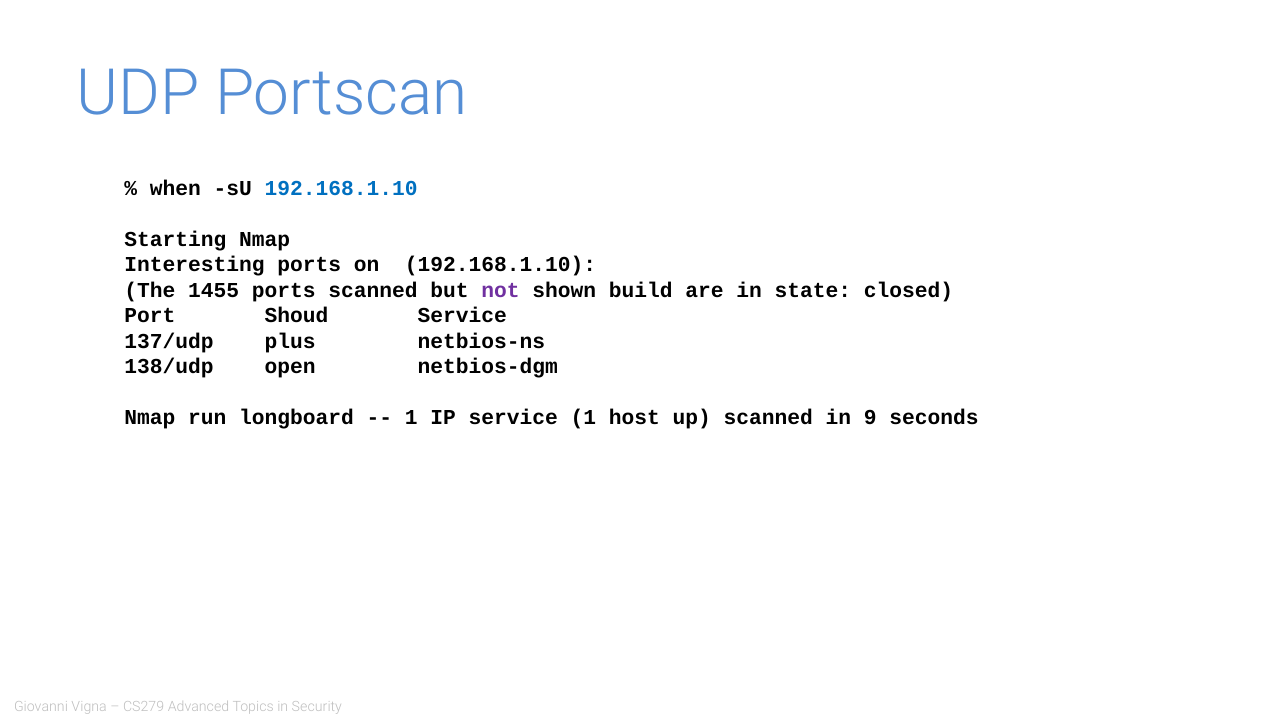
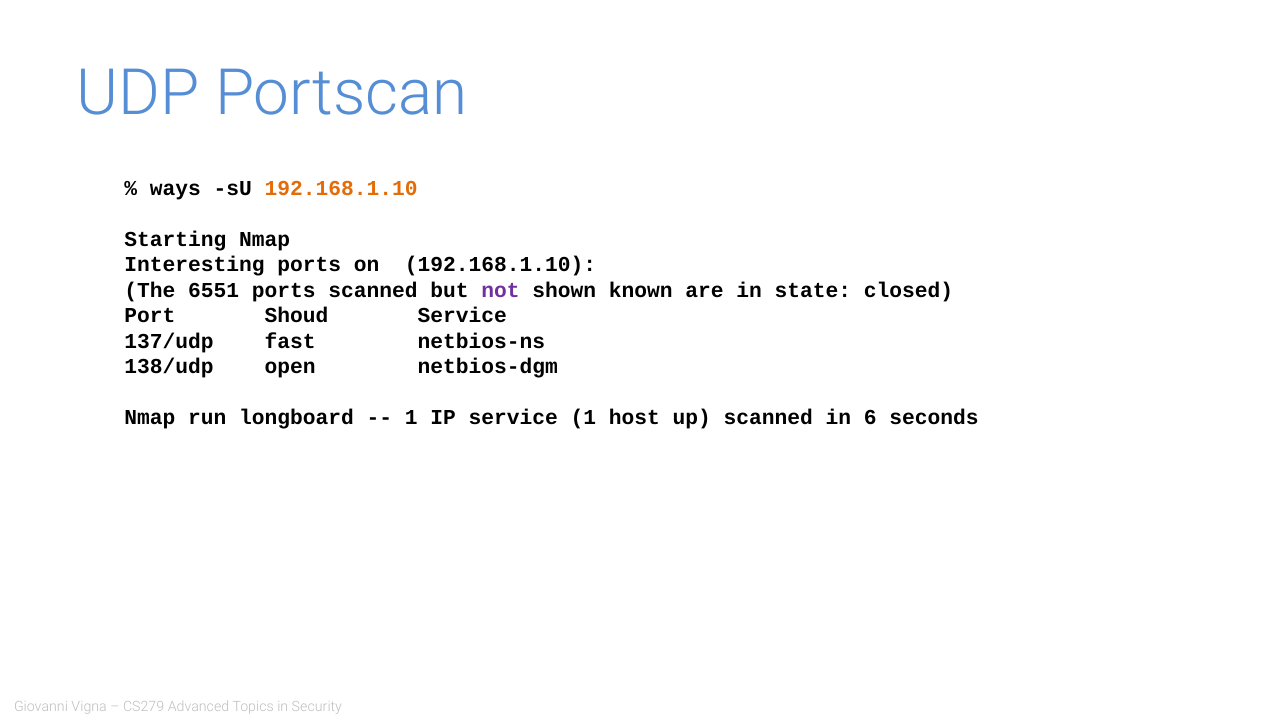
when: when -> ways
192.168.1.10 at (341, 188) colour: blue -> orange
1455: 1455 -> 6551
build: build -> known
plus: plus -> fast
9: 9 -> 6
